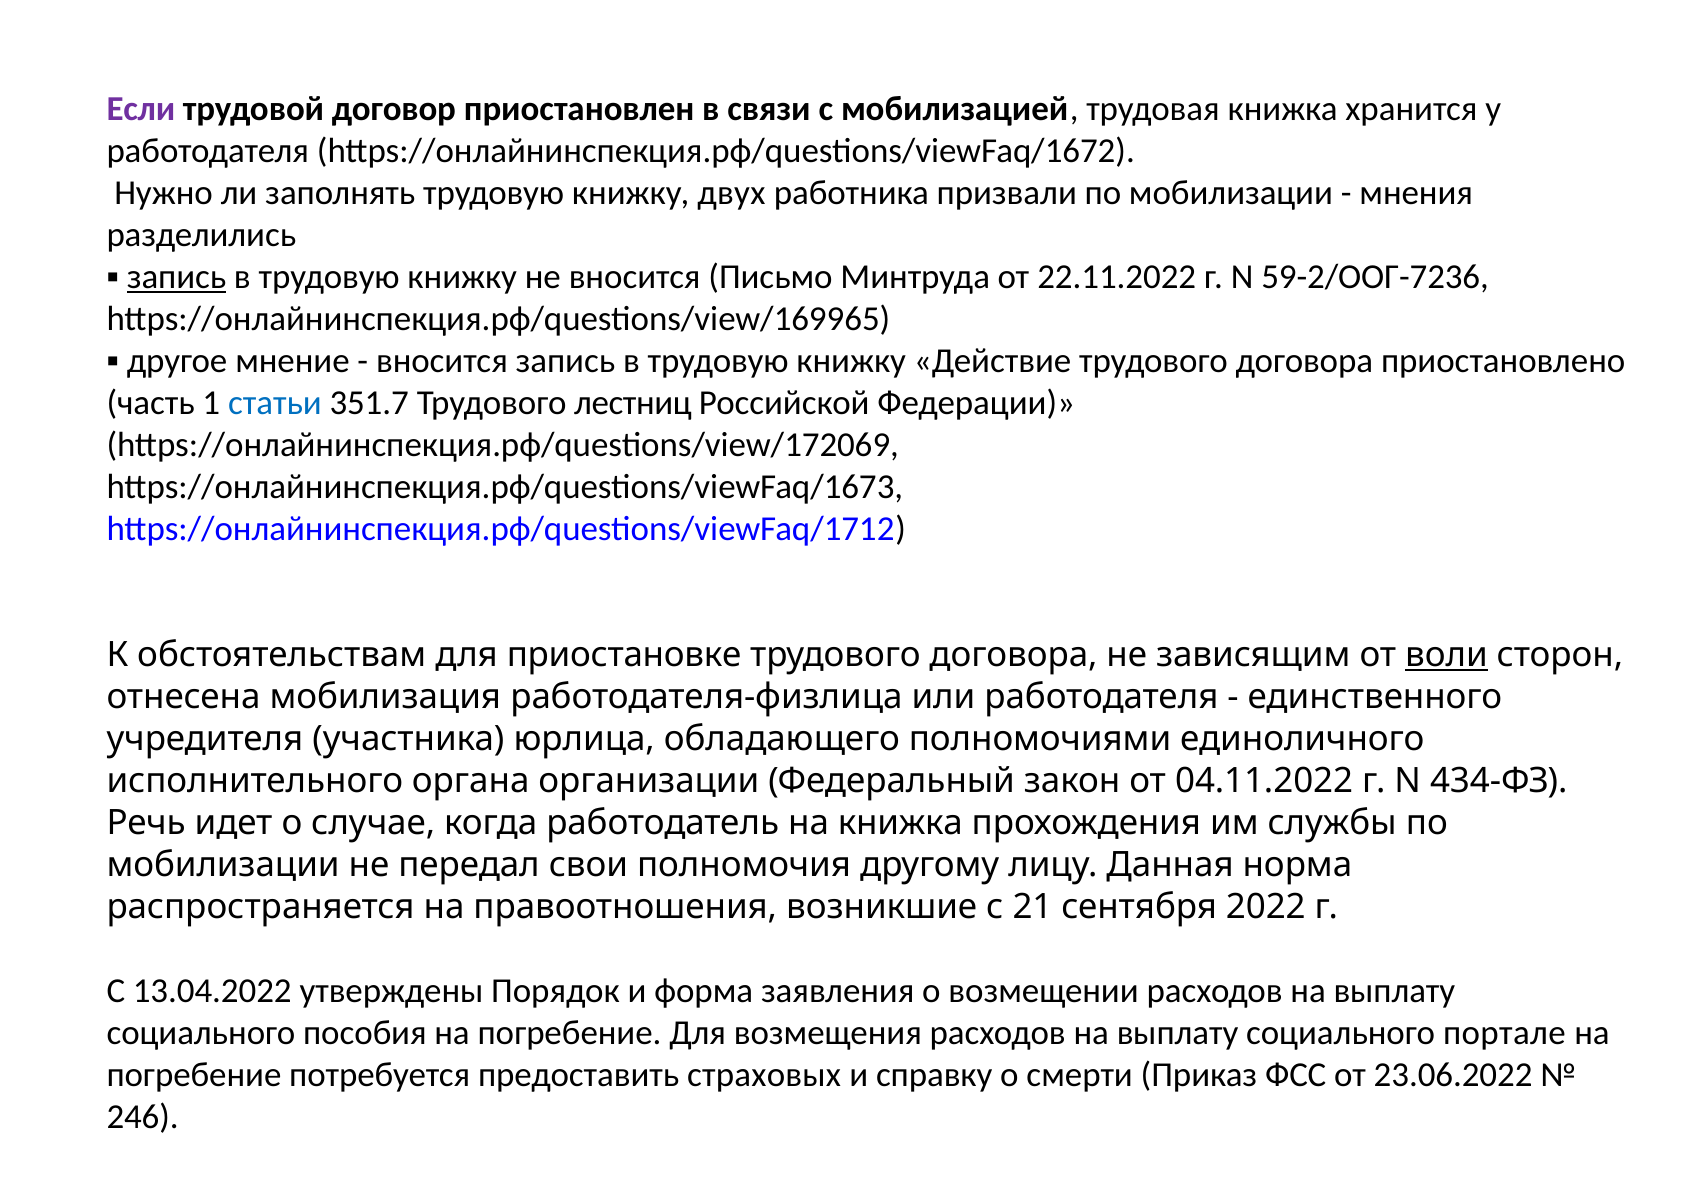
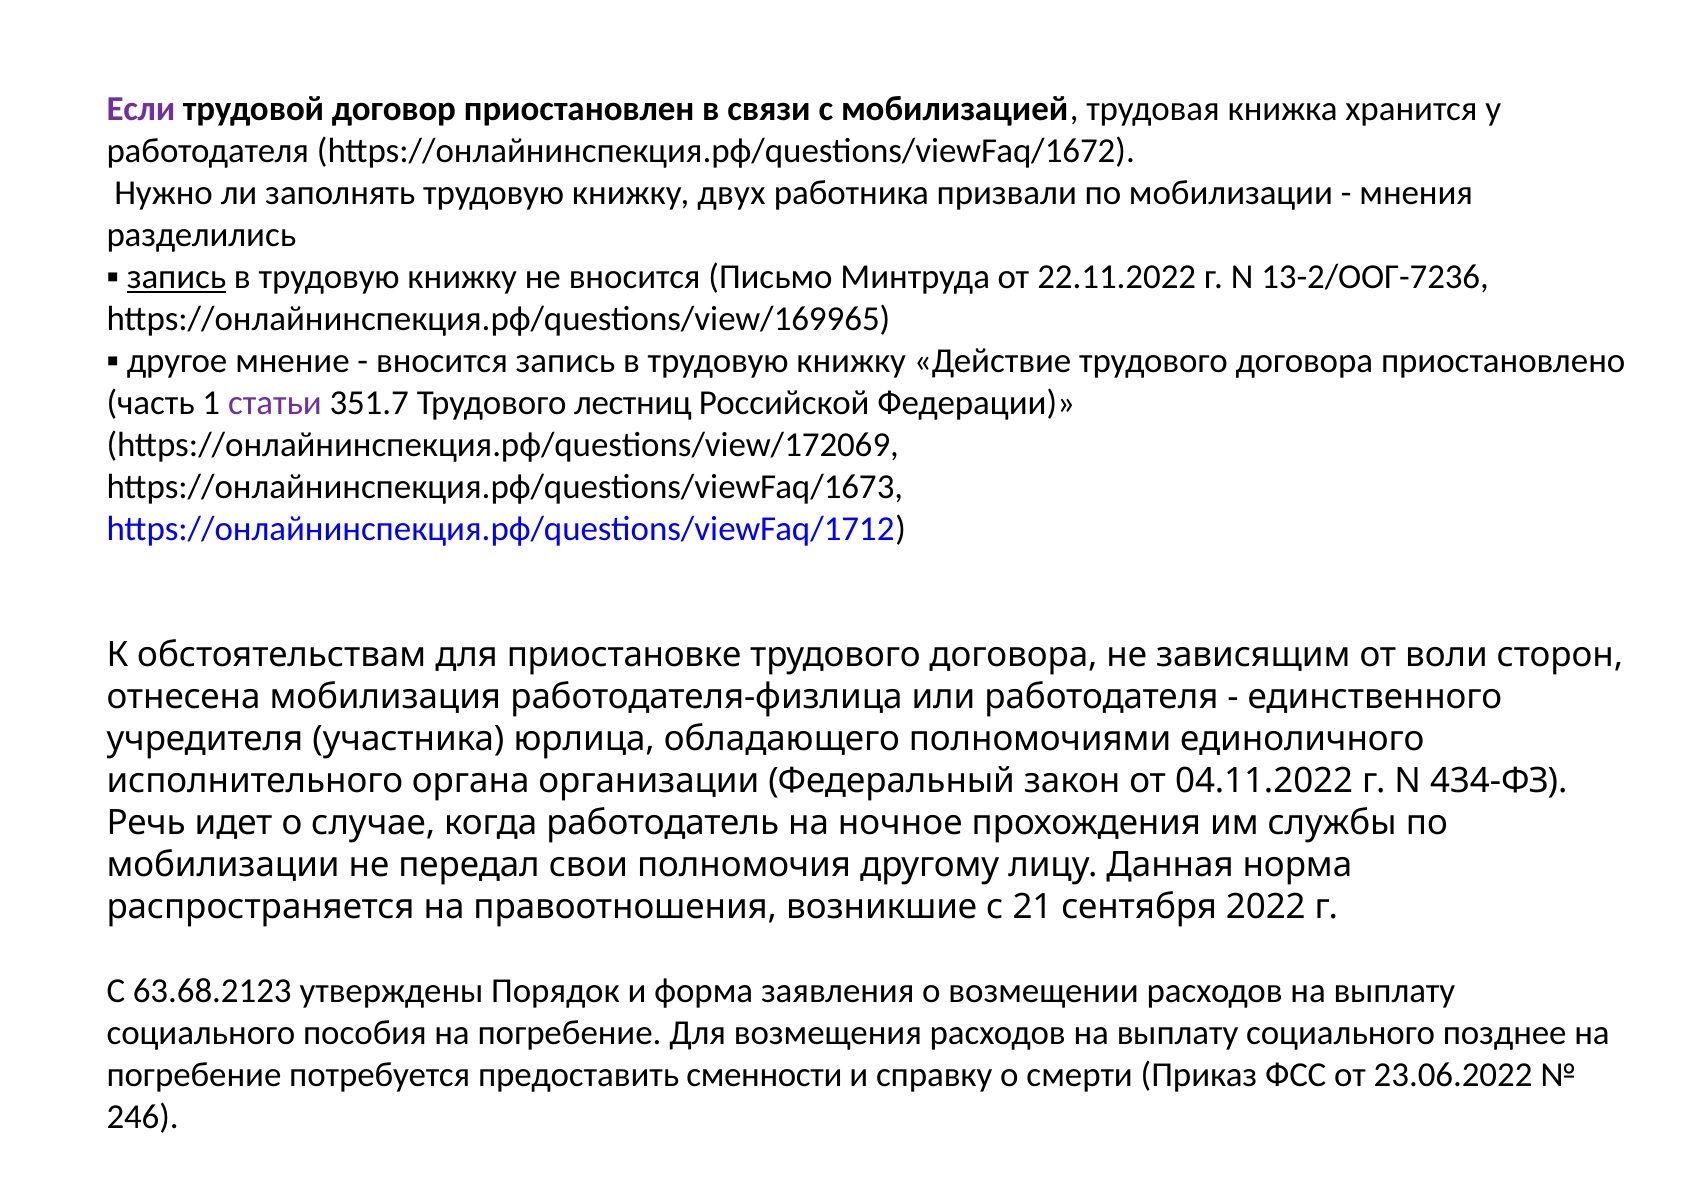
59-2/ООГ-7236: 59-2/ООГ-7236 -> 13-2/ООГ-7236
статьи colour: blue -> purple
воли underline: present -> none
на книжка: книжка -> ночное
13.04.2022: 13.04.2022 -> 63.68.2123
портале: портале -> позднее
страховых: страховых -> сменности
